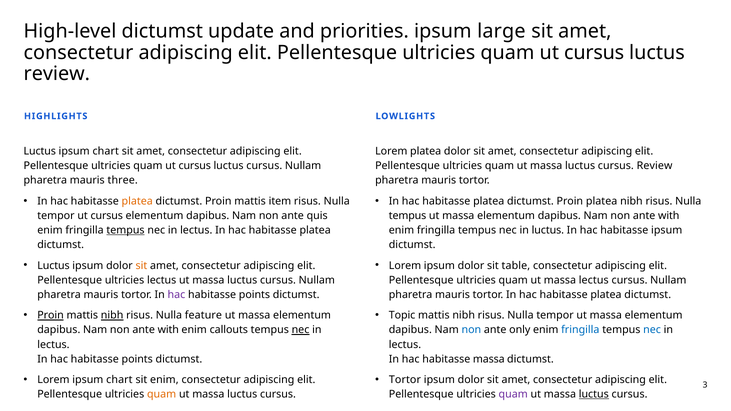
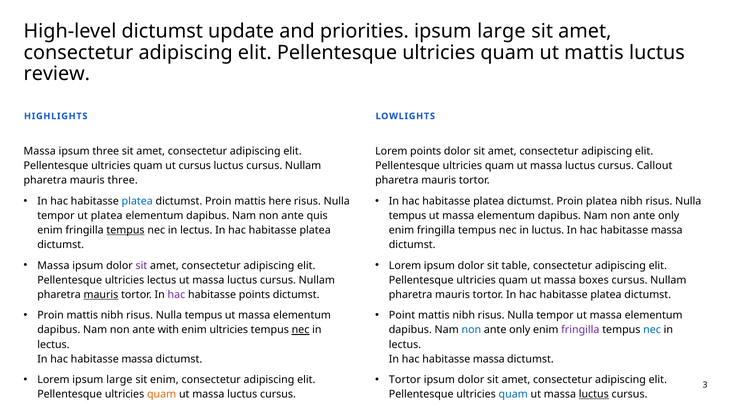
cursus at (594, 53): cursus -> mattis
Luctus at (40, 151): Luctus -> Massa
chart at (106, 151): chart -> three
Lorem platea: platea -> points
cursus Review: Review -> Callout
platea at (137, 201) colour: orange -> blue
item: item -> here
tempor ut cursus: cursus -> platea
with at (669, 216): with -> only
ipsum at (667, 230): ipsum -> massa
Luctus at (53, 266): Luctus -> Massa
sit at (141, 266) colour: orange -> purple
massa lectus: lectus -> boxes
mauris at (101, 295) underline: none -> present
Topic: Topic -> Point
Proin at (51, 315) underline: present -> none
nibh at (112, 315) underline: present -> none
feature at (203, 315): feature -> tempus
fringilla at (580, 330) colour: blue -> purple
enim callouts: callouts -> ultricies
points at (137, 359): points -> massa
Lorem ipsum chart: chart -> large
quam at (513, 395) colour: purple -> blue
